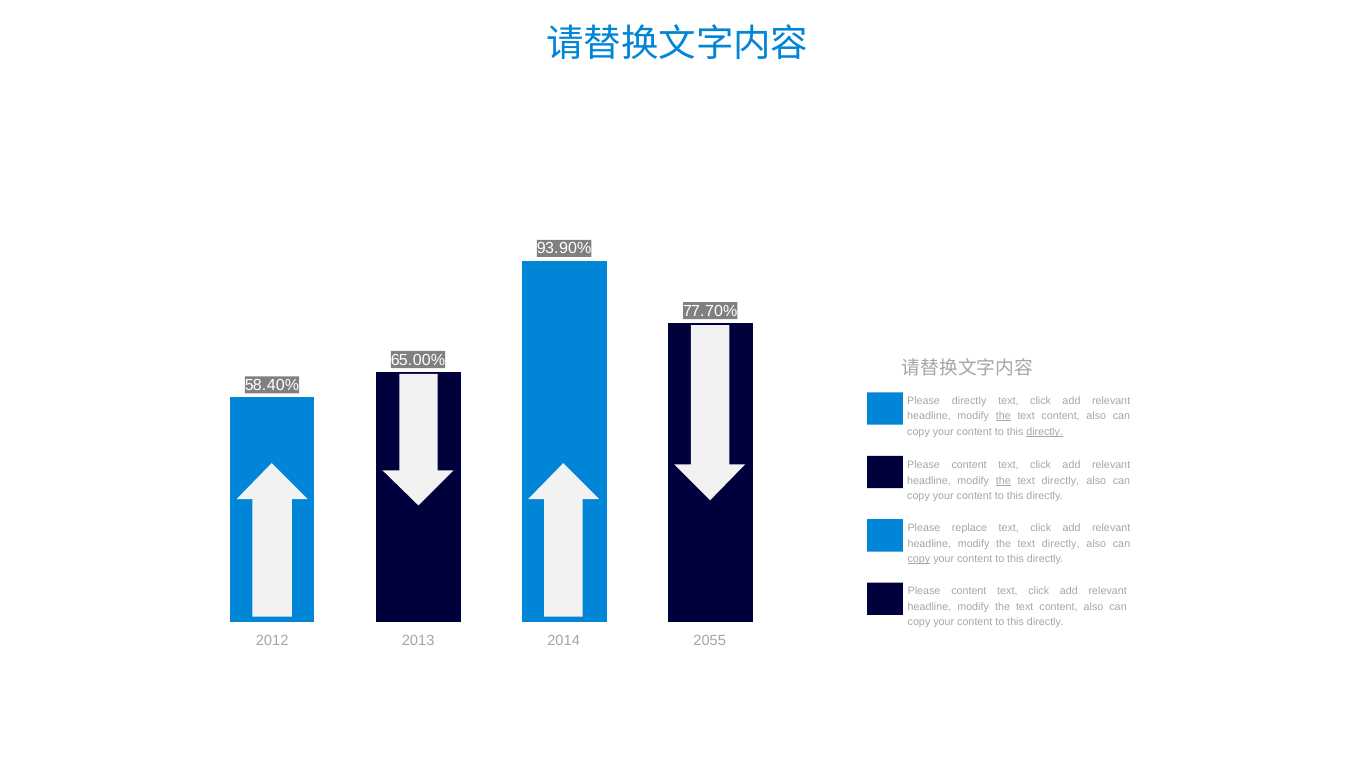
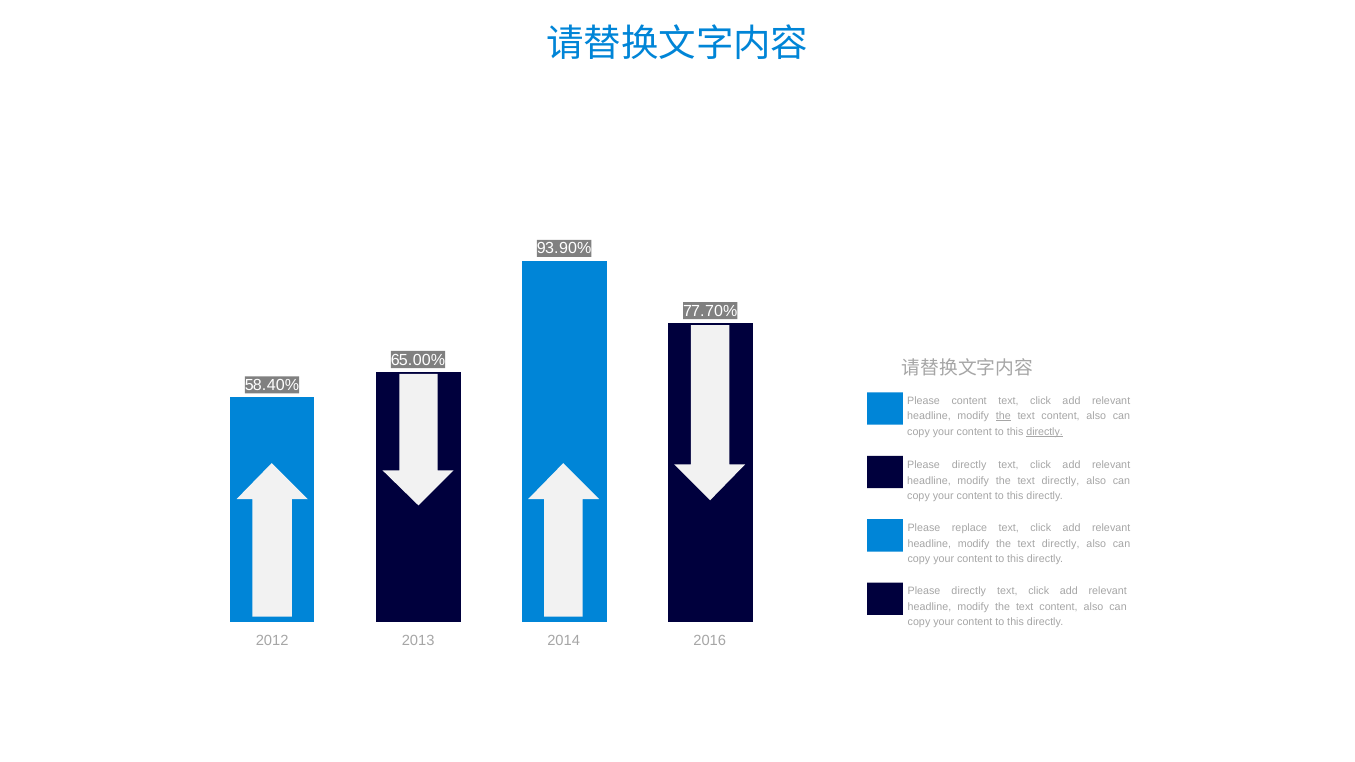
Please directly: directly -> content
content at (969, 466): content -> directly
the at (1003, 481) underline: present -> none
copy at (919, 559) underline: present -> none
content at (969, 592): content -> directly
2055: 2055 -> 2016
